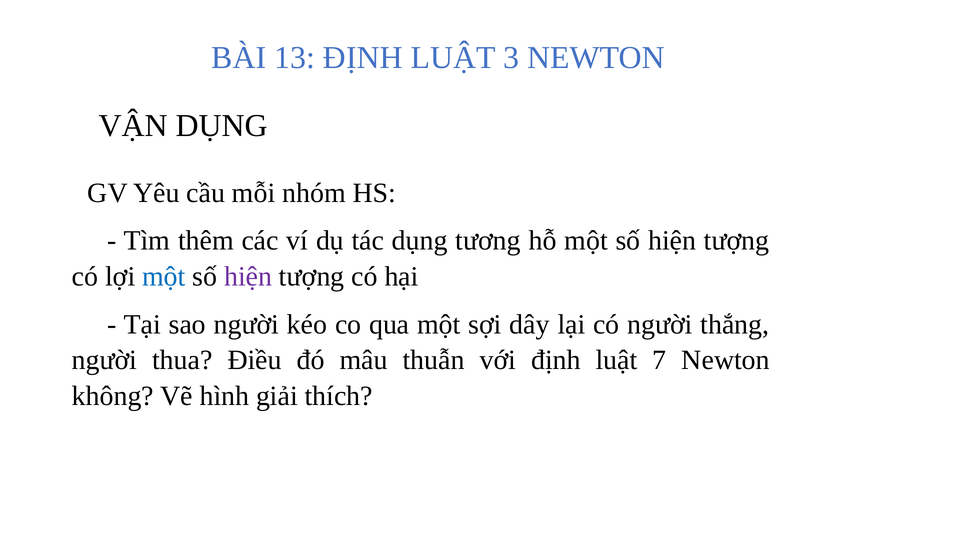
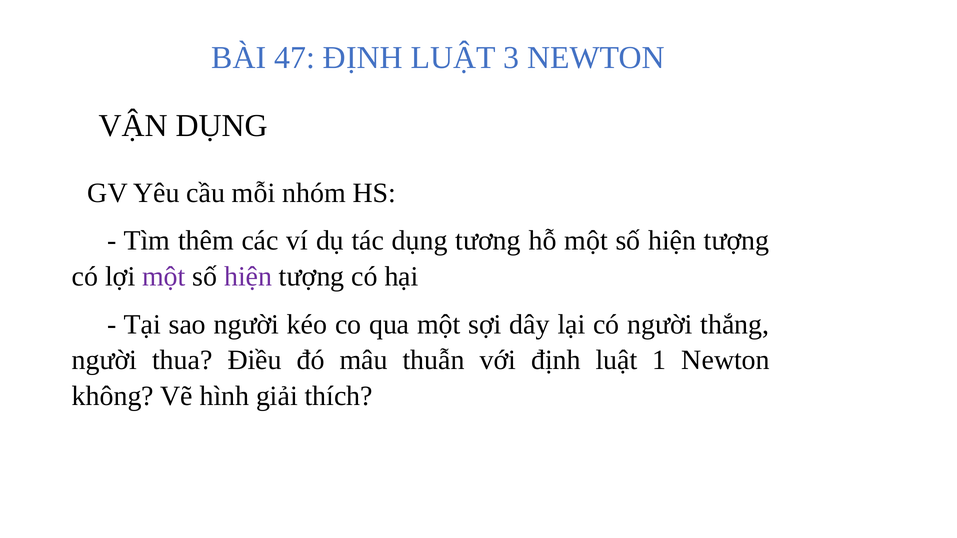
13: 13 -> 47
một at (164, 277) colour: blue -> purple
7: 7 -> 1
